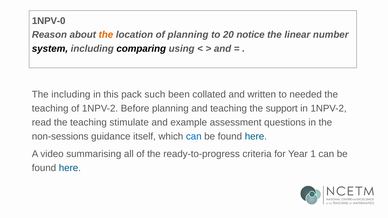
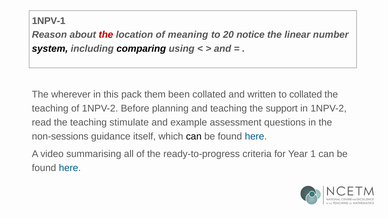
1NPV-0: 1NPV-0 -> 1NPV-1
the at (106, 35) colour: orange -> red
of planning: planning -> meaning
The including: including -> wherever
such: such -> them
to needed: needed -> collated
can at (194, 136) colour: blue -> black
